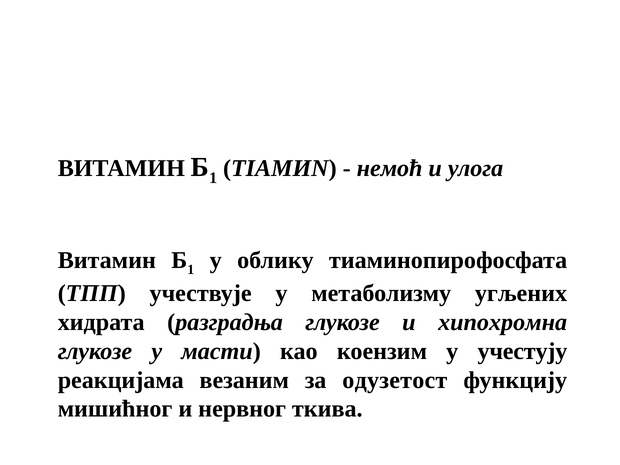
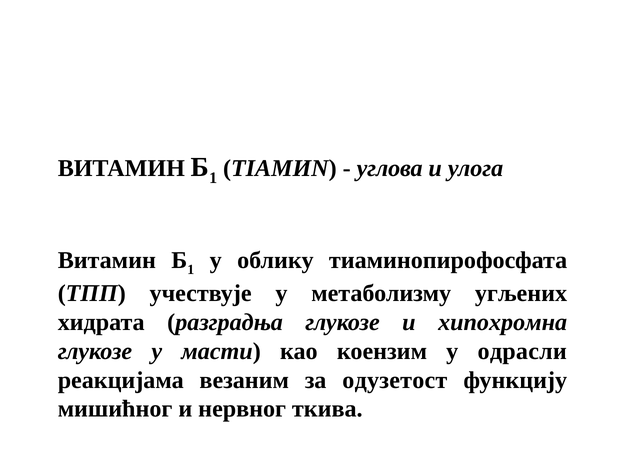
немоћ: немоћ -> углова
учестују: учестују -> одрасли
